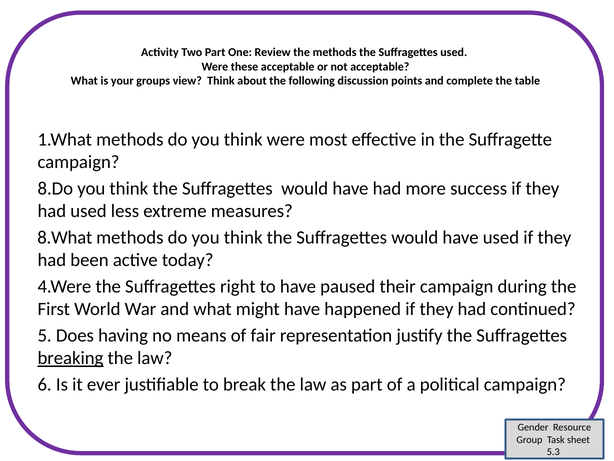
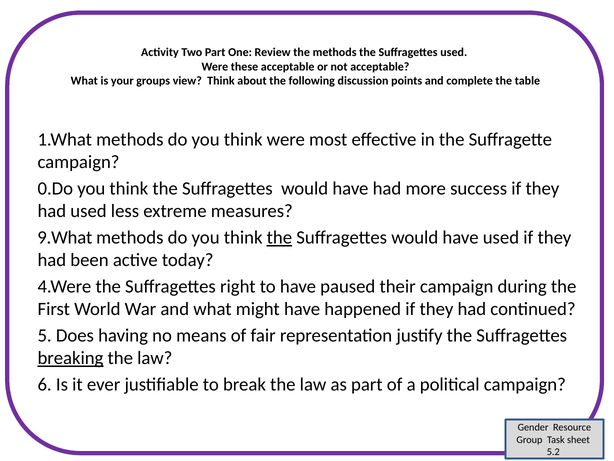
8.Do: 8.Do -> 0.Do
8.What: 8.What -> 9.What
the at (279, 237) underline: none -> present
5.3: 5.3 -> 5.2
